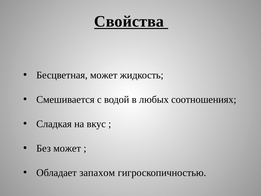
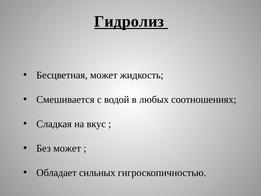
Свойства: Свойства -> Гидролиз
запахом: запахом -> сильных
